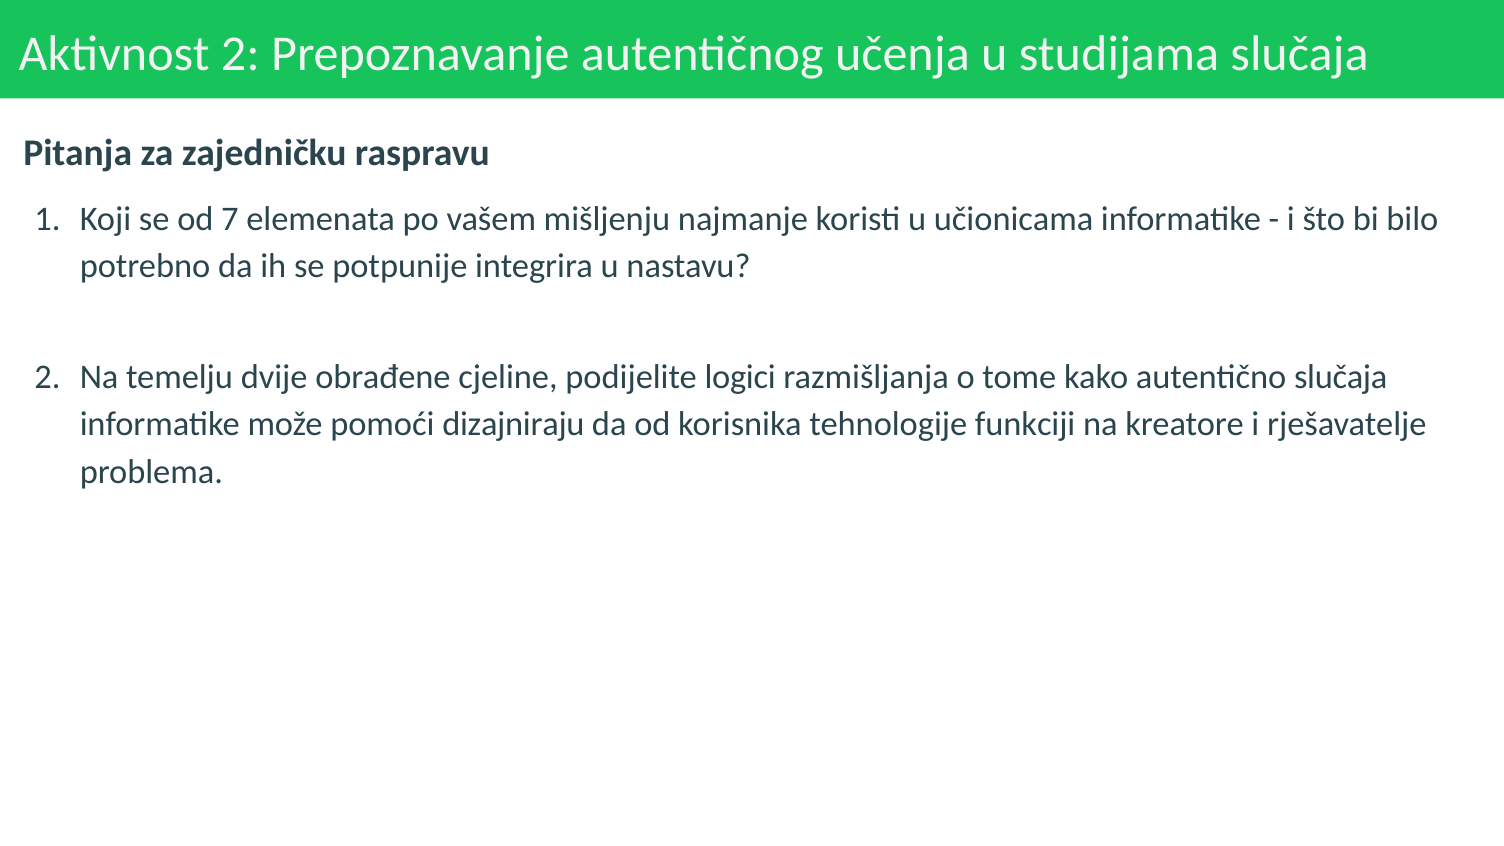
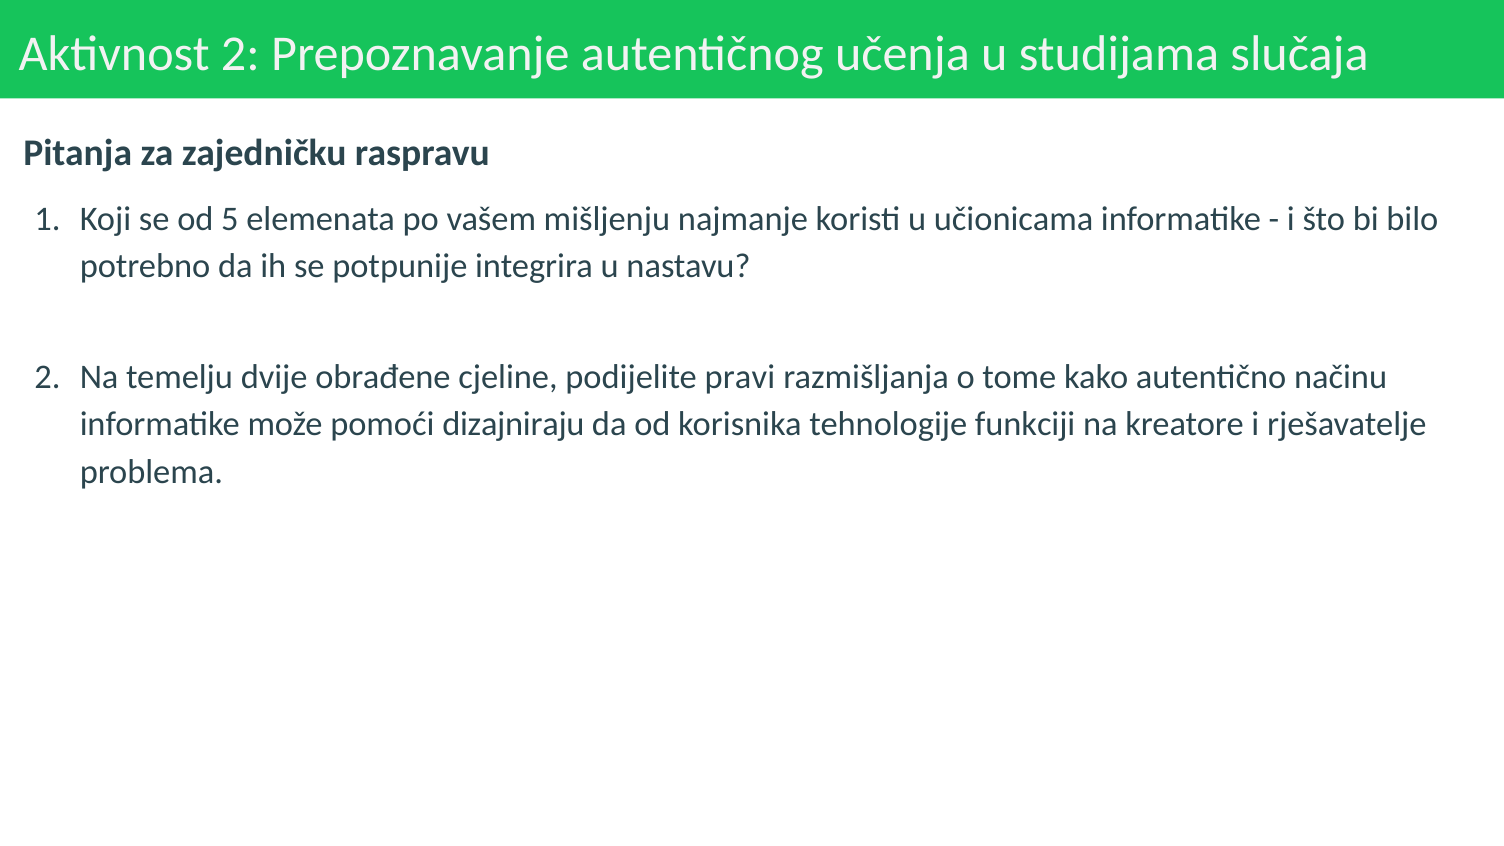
7: 7 -> 5
logici: logici -> pravi
autentično slučaja: slučaja -> načinu
